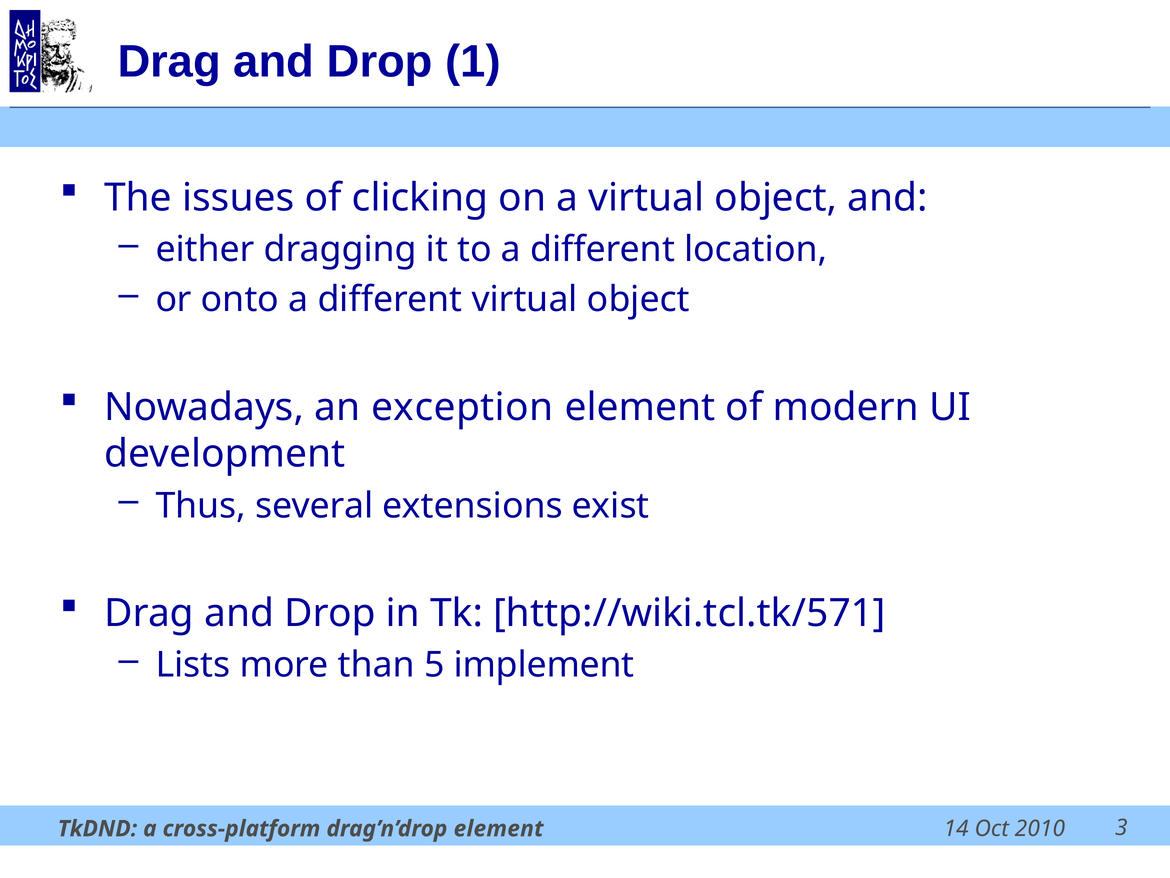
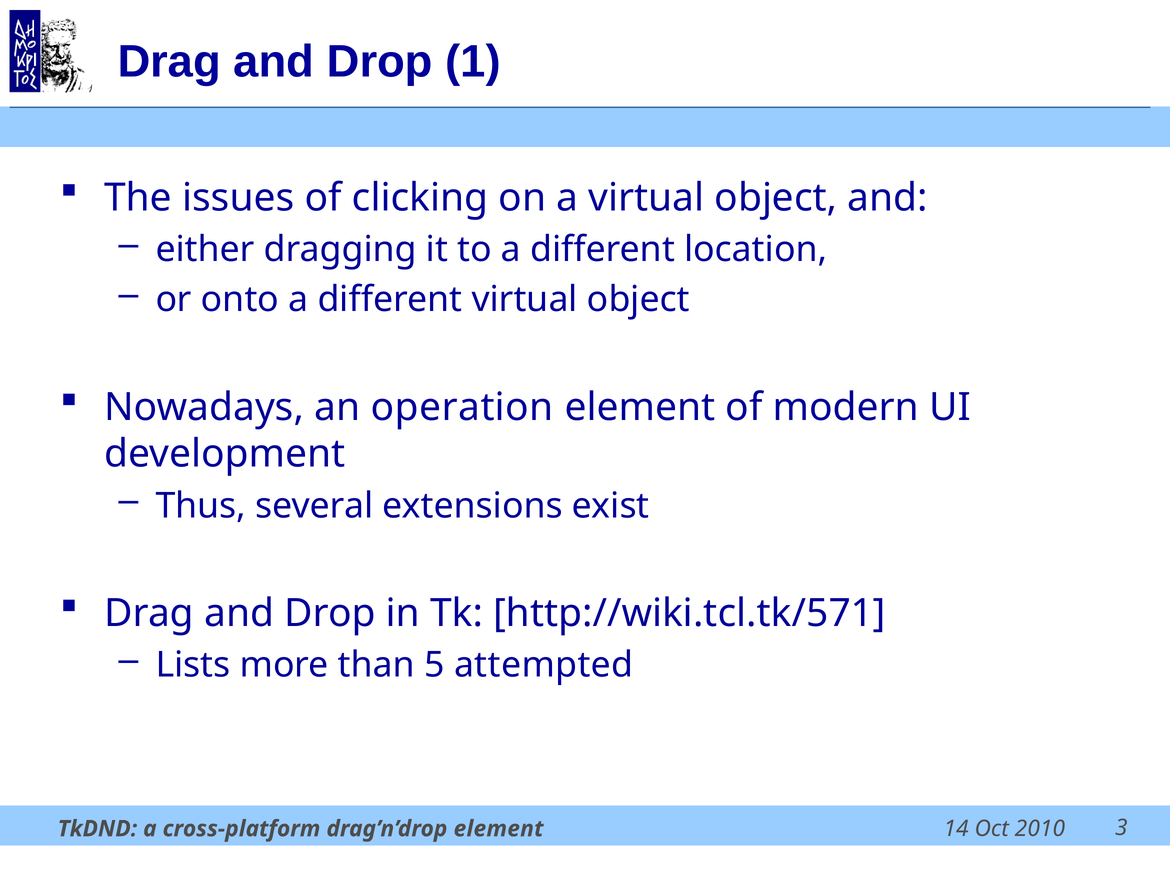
exception: exception -> operation
implement: implement -> attempted
